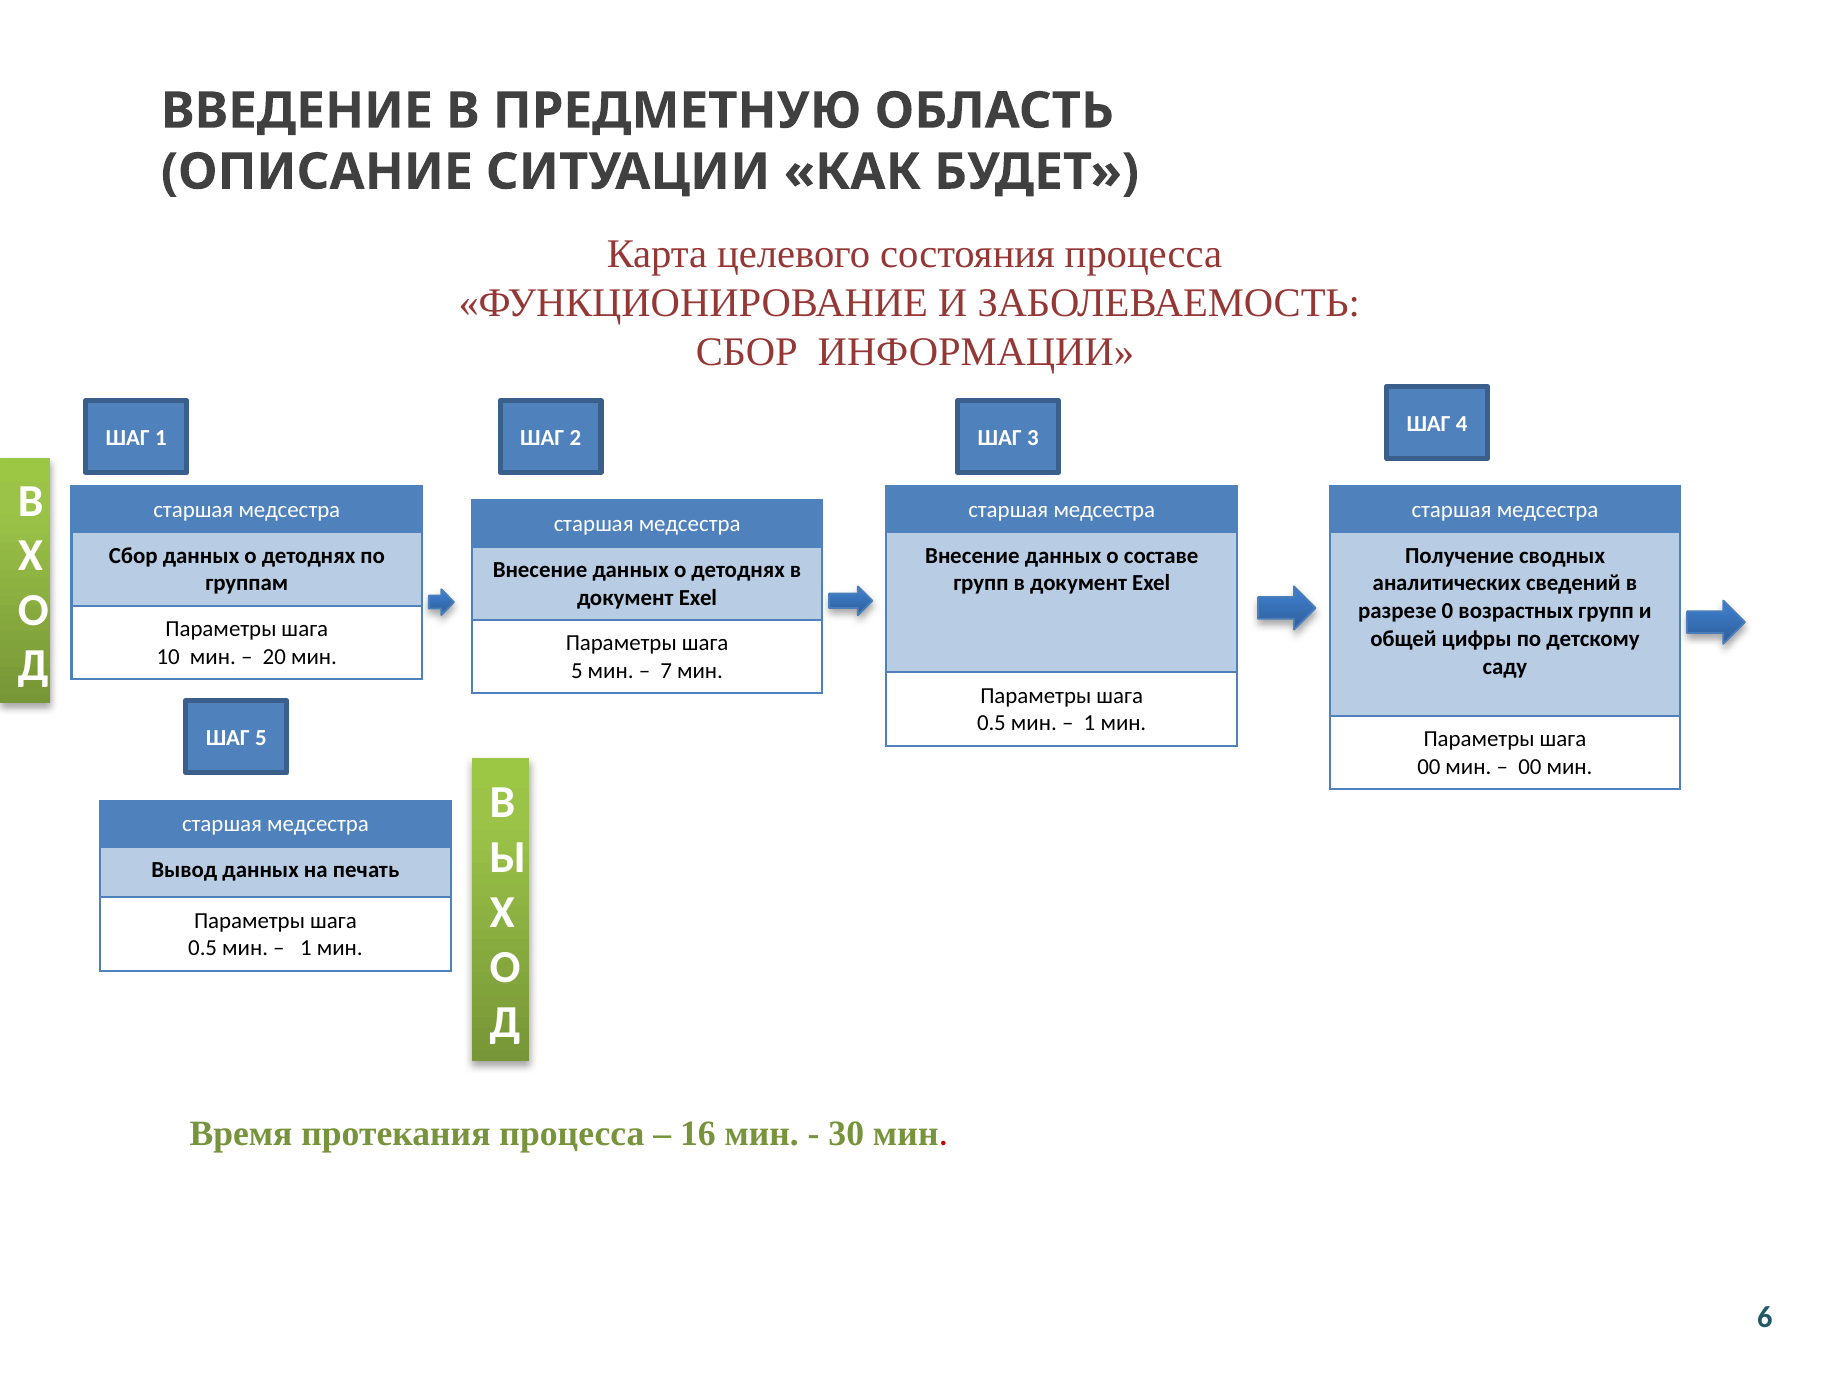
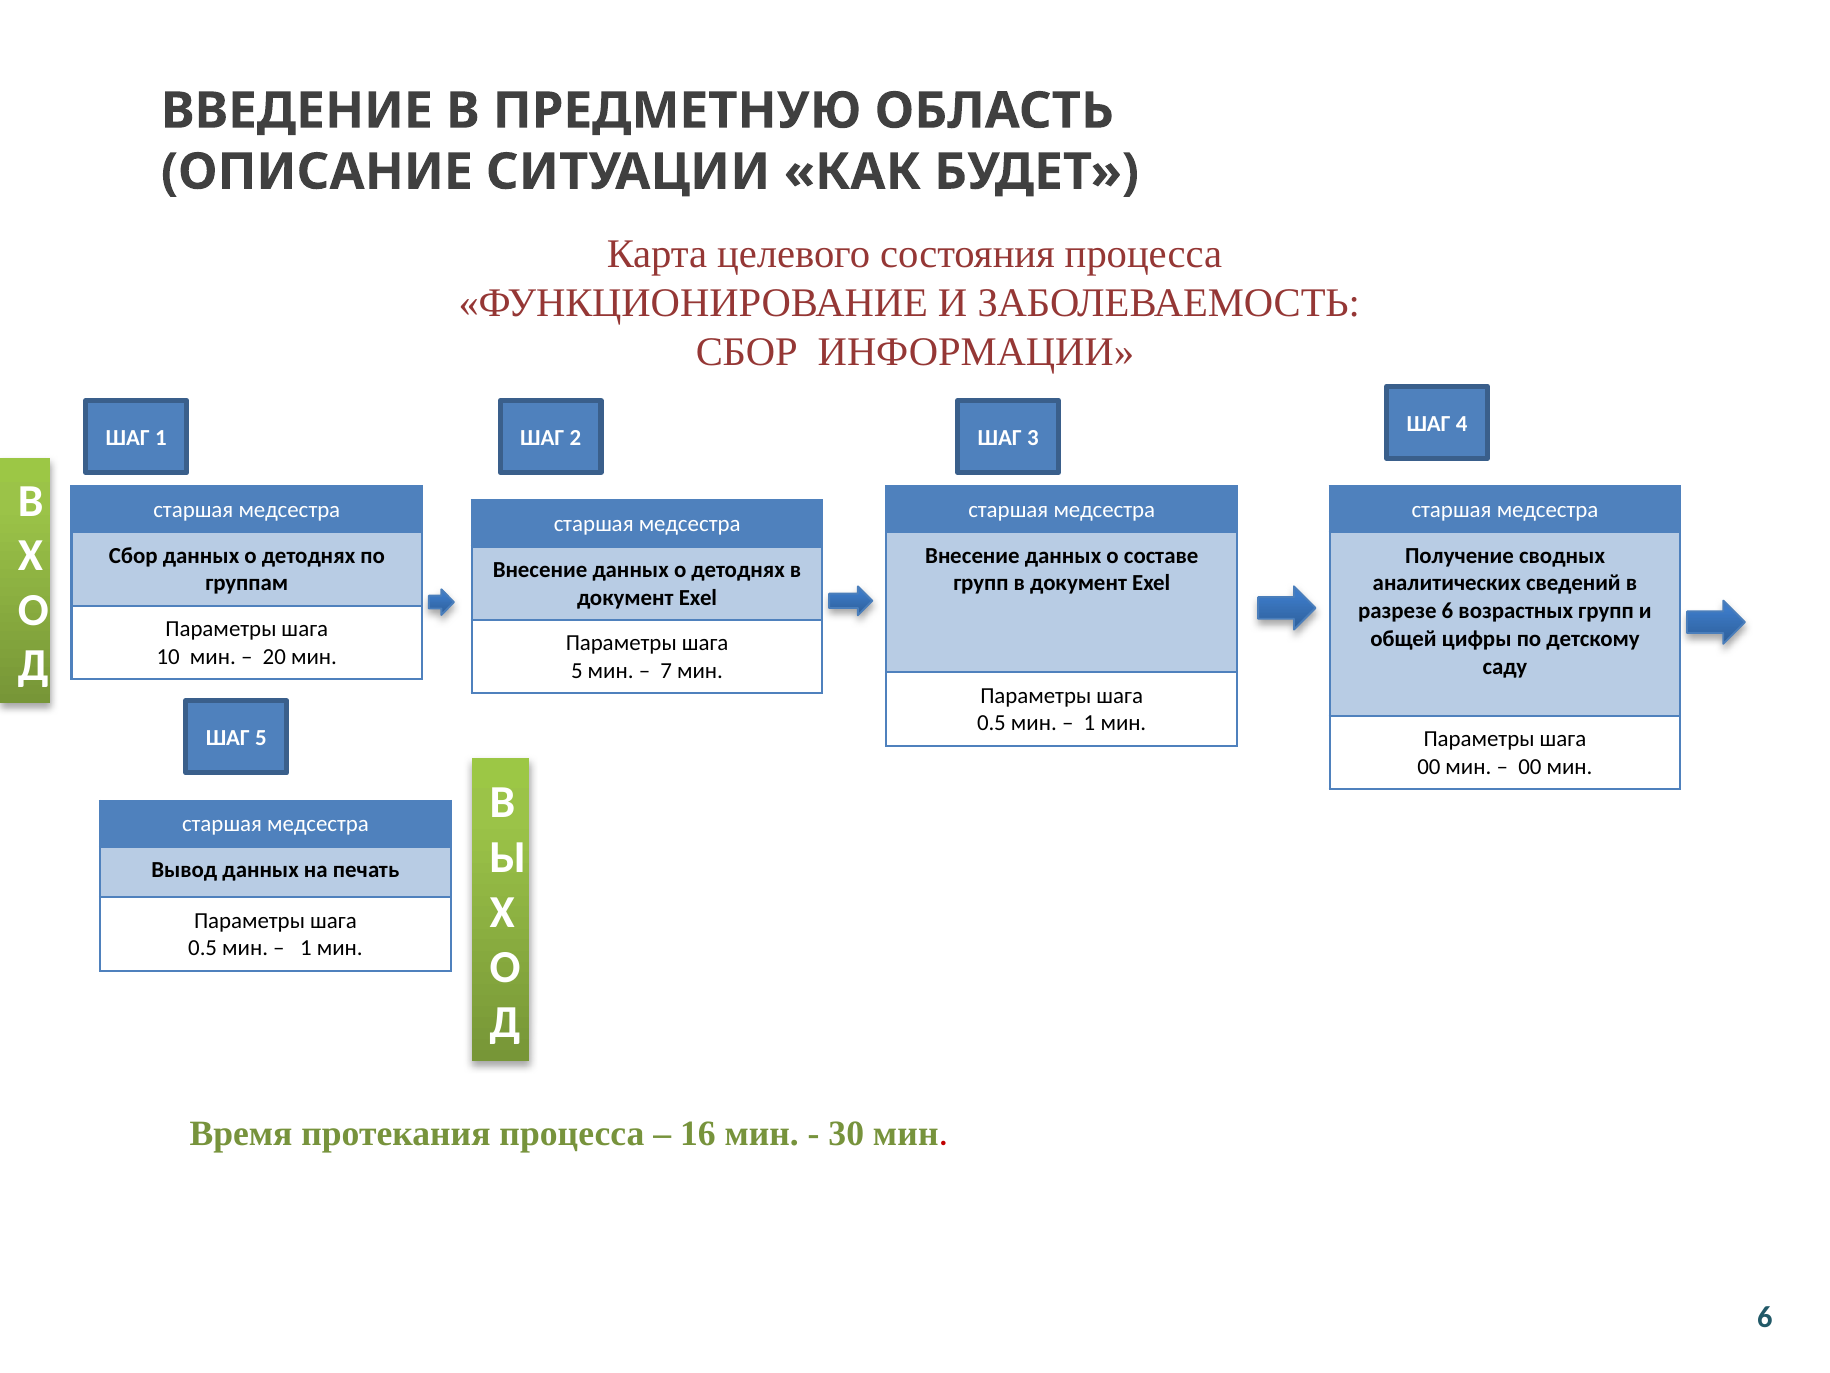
разрезе 0: 0 -> 6
